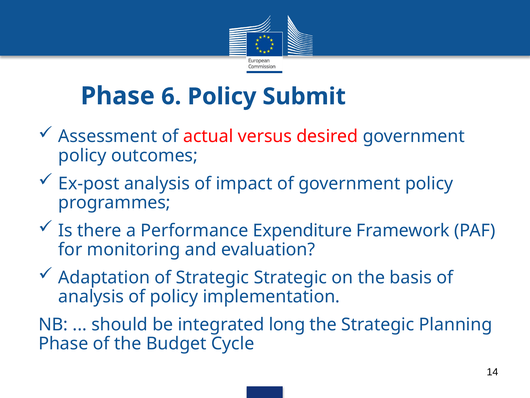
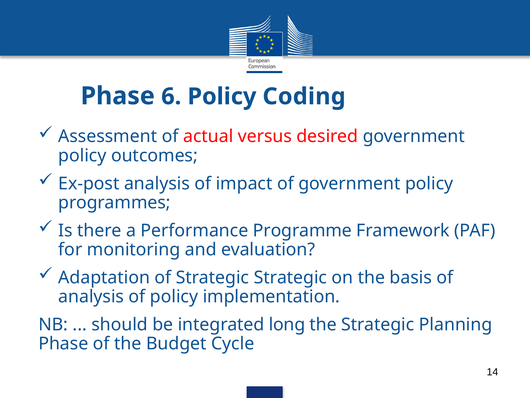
Submit: Submit -> Coding
Expenditure: Expenditure -> Programme
